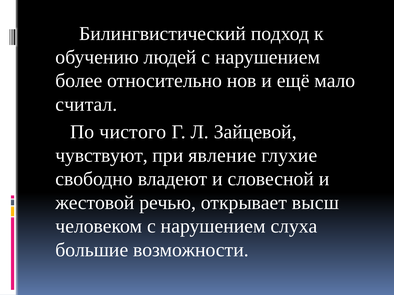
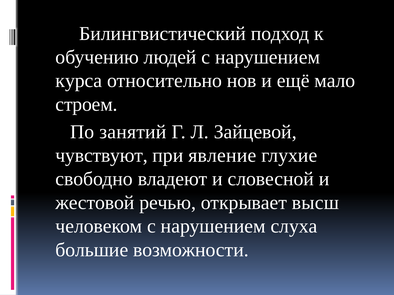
более: более -> курса
считал: считал -> строем
чистого: чистого -> занятий
